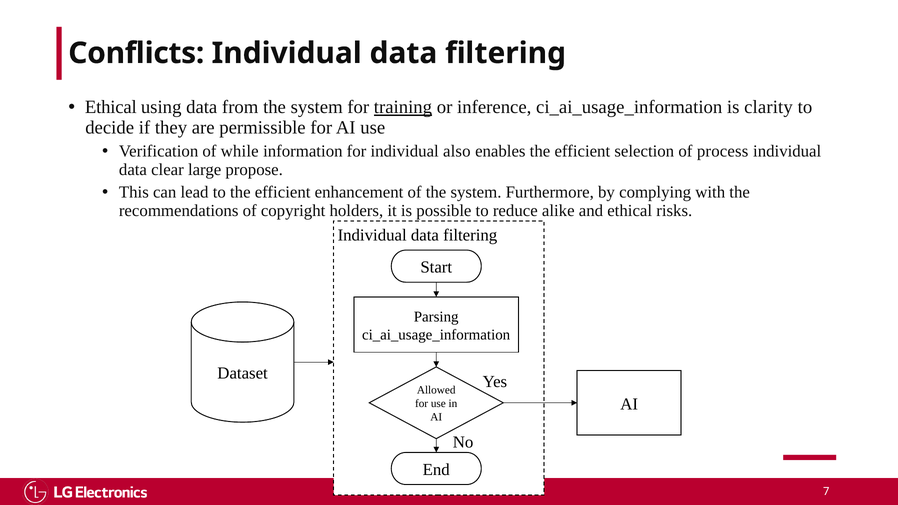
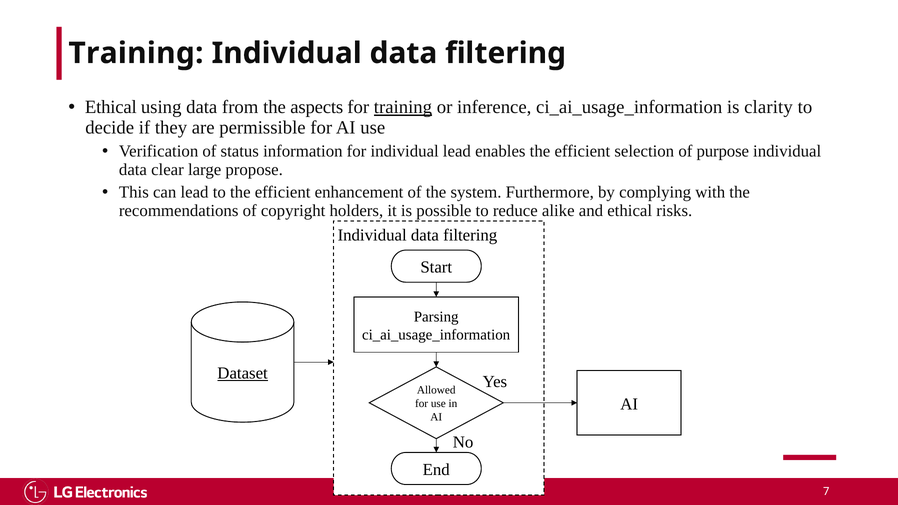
Conflicts at (136, 53): Conflicts -> Training
from the system: system -> aspects
while: while -> status
individual also: also -> lead
process: process -> purpose
Dataset underline: none -> present
